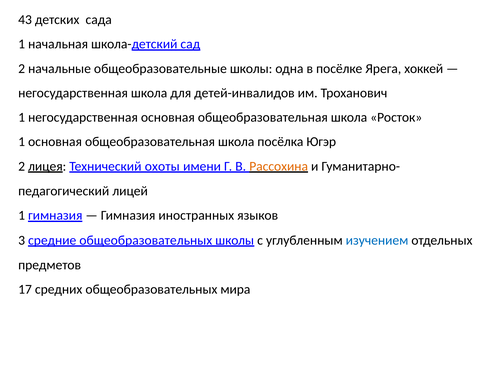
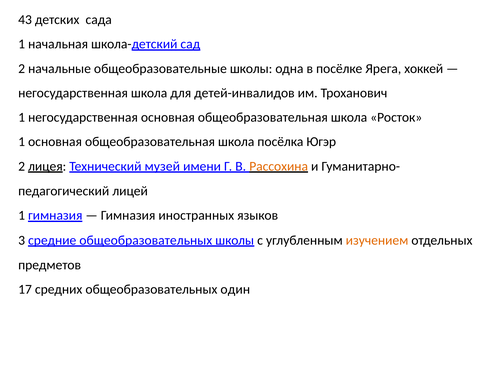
охоты: охоты -> музей
изучением colour: blue -> orange
мира: мира -> один
